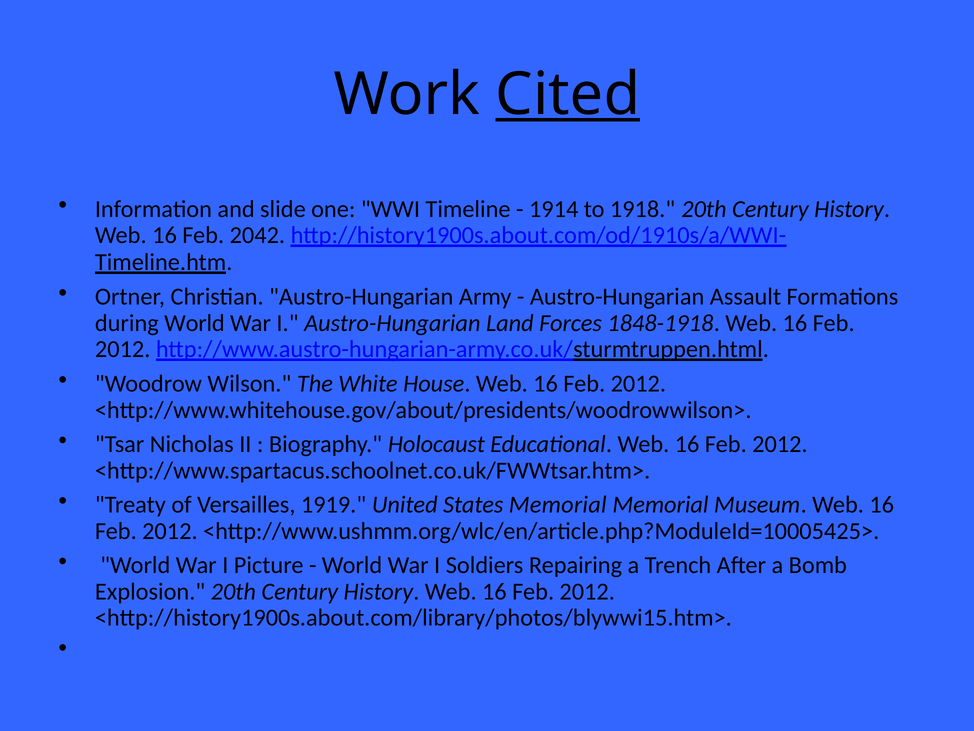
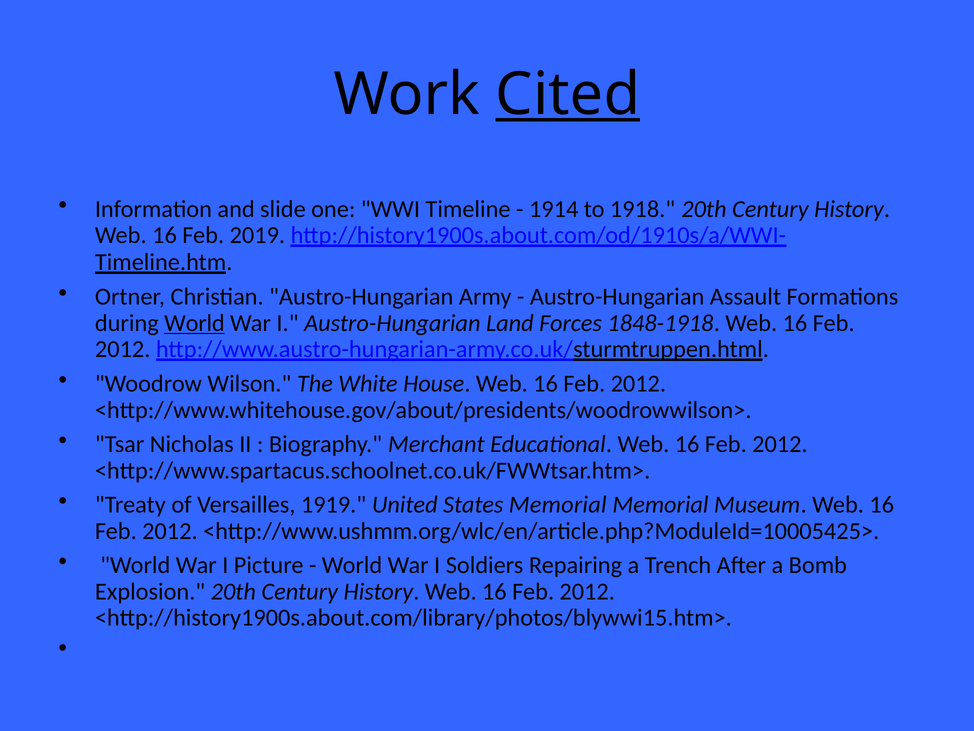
2042: 2042 -> 2019
World at (194, 323) underline: none -> present
Holocaust: Holocaust -> Merchant
